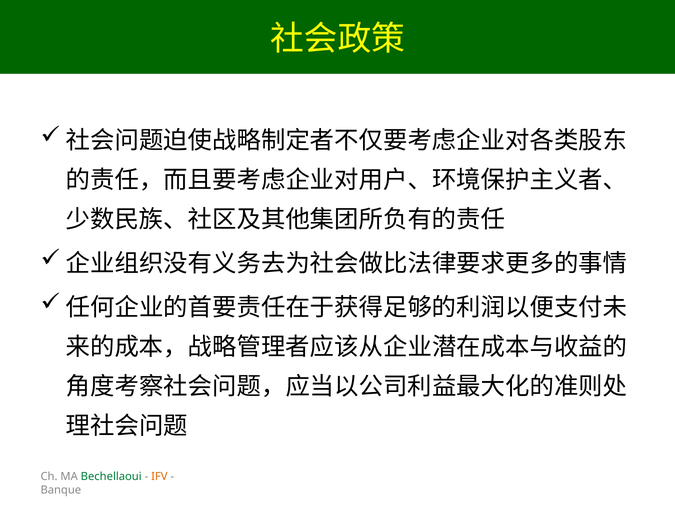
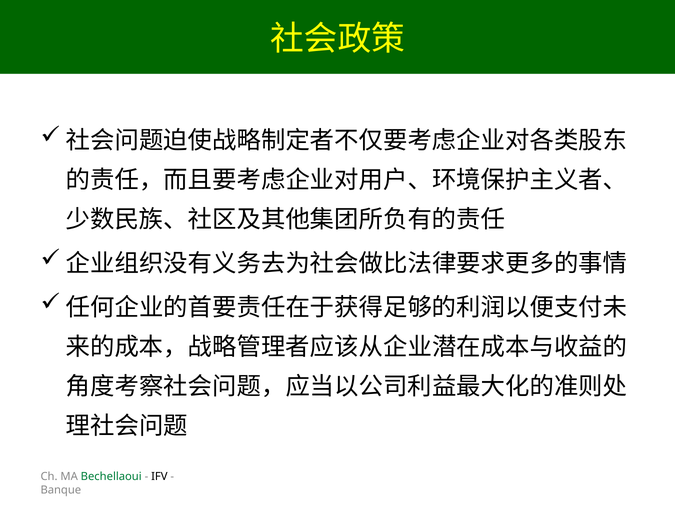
IFV colour: orange -> black
